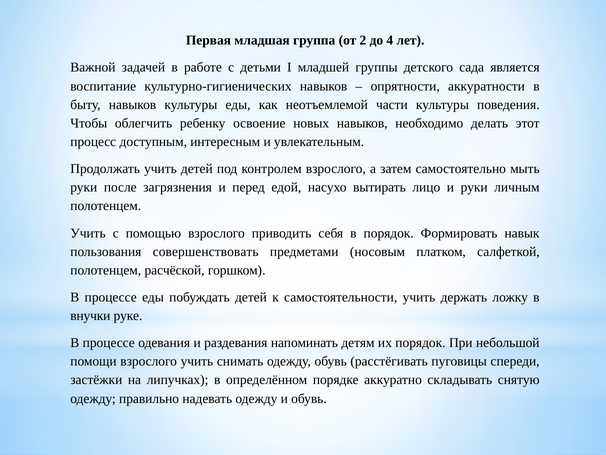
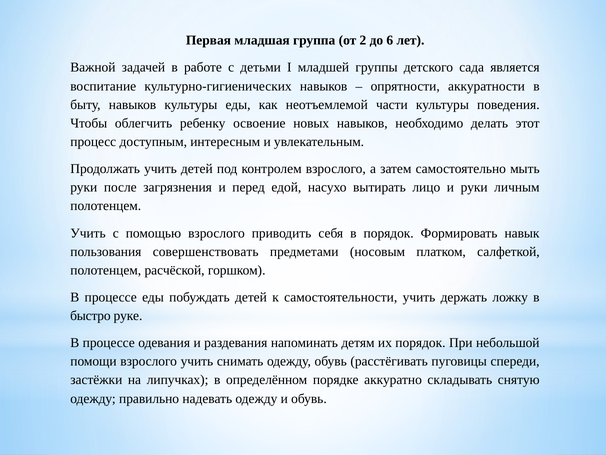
4: 4 -> 6
внучки: внучки -> быстро
